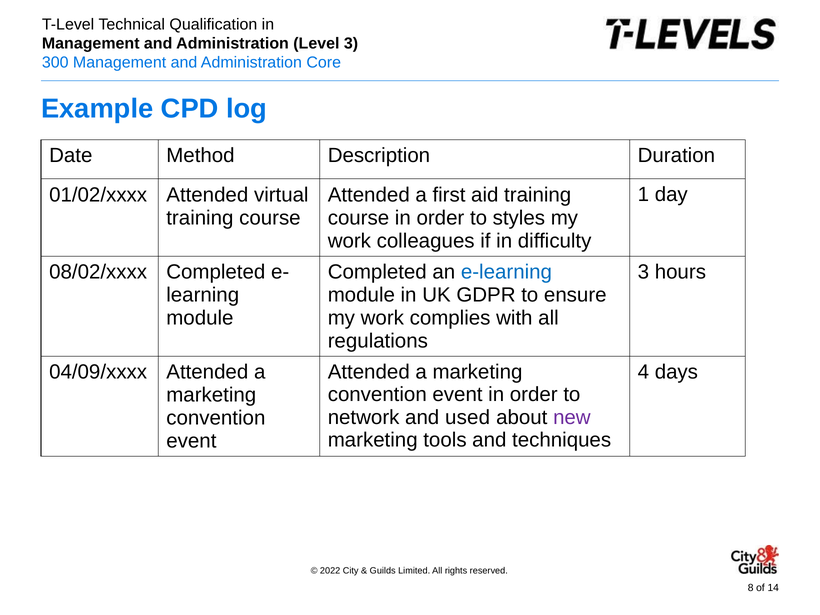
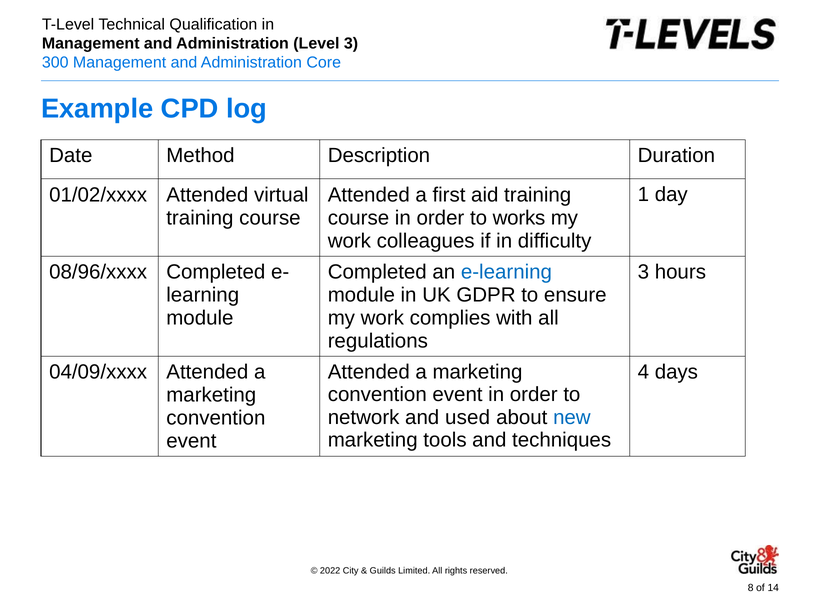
styles: styles -> works
08/02/xxxx: 08/02/xxxx -> 08/96/xxxx
new colour: purple -> blue
